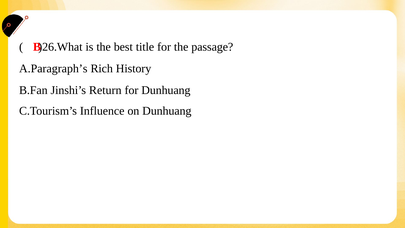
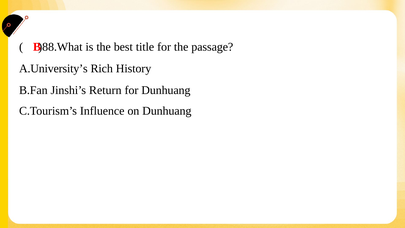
)26.What: )26.What -> )88.What
A.Paragraph’s: A.Paragraph’s -> A.University’s
